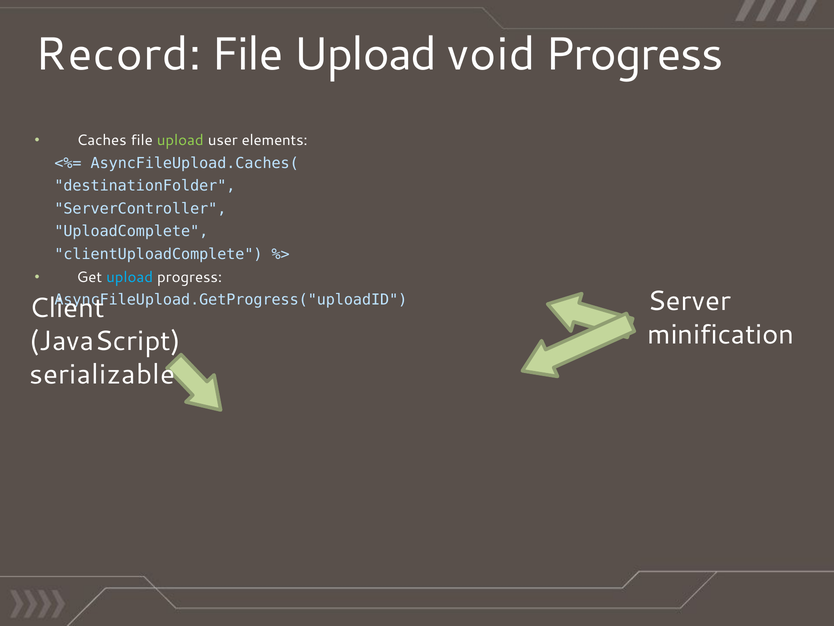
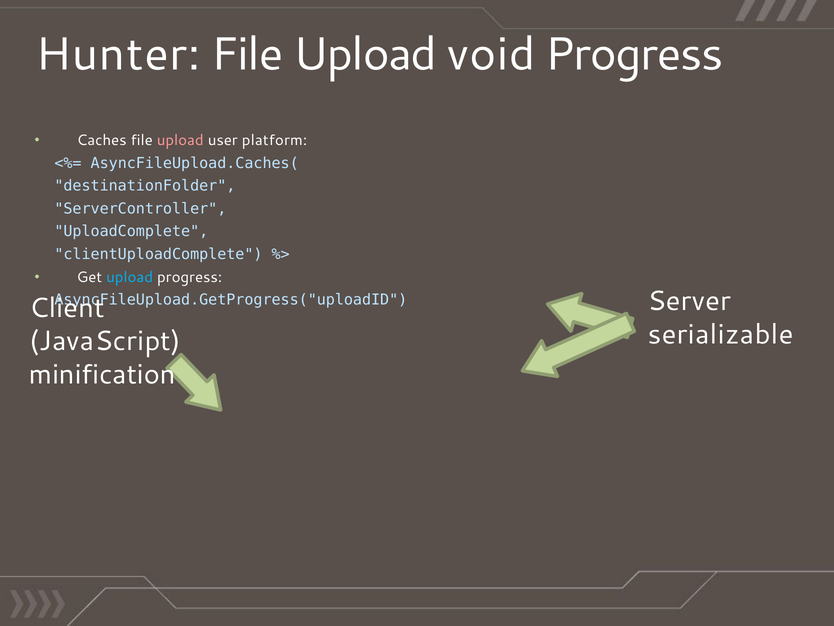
Record: Record -> Hunter
upload at (180, 140) colour: light green -> pink
elements: elements -> platform
minification: minification -> serializable
serializable: serializable -> minification
